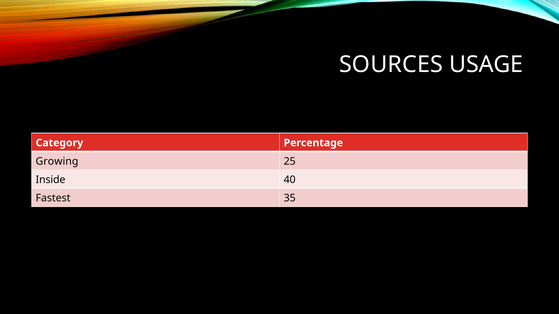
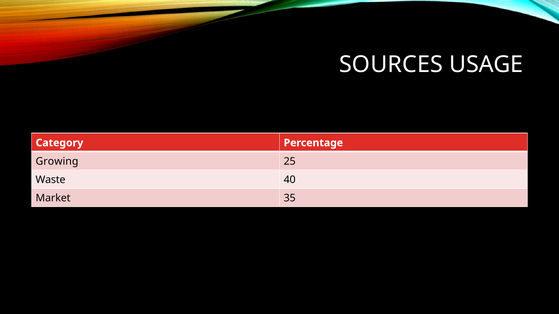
Inside: Inside -> Waste
Fastest: Fastest -> Market
